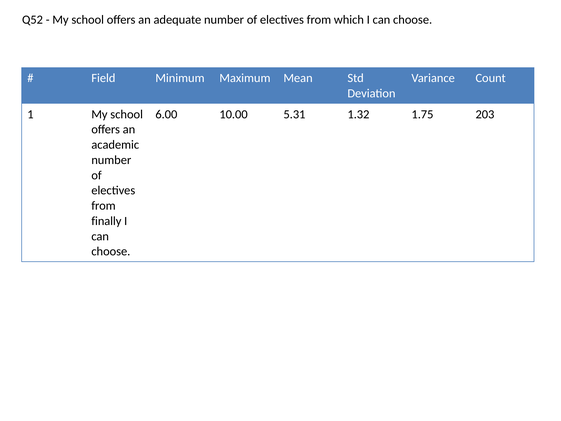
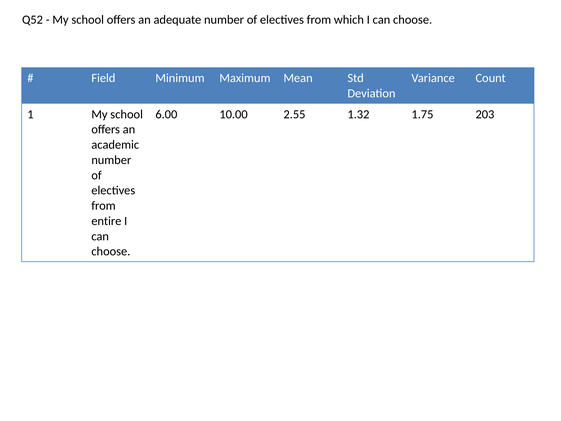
5.31: 5.31 -> 2.55
finally: finally -> entire
